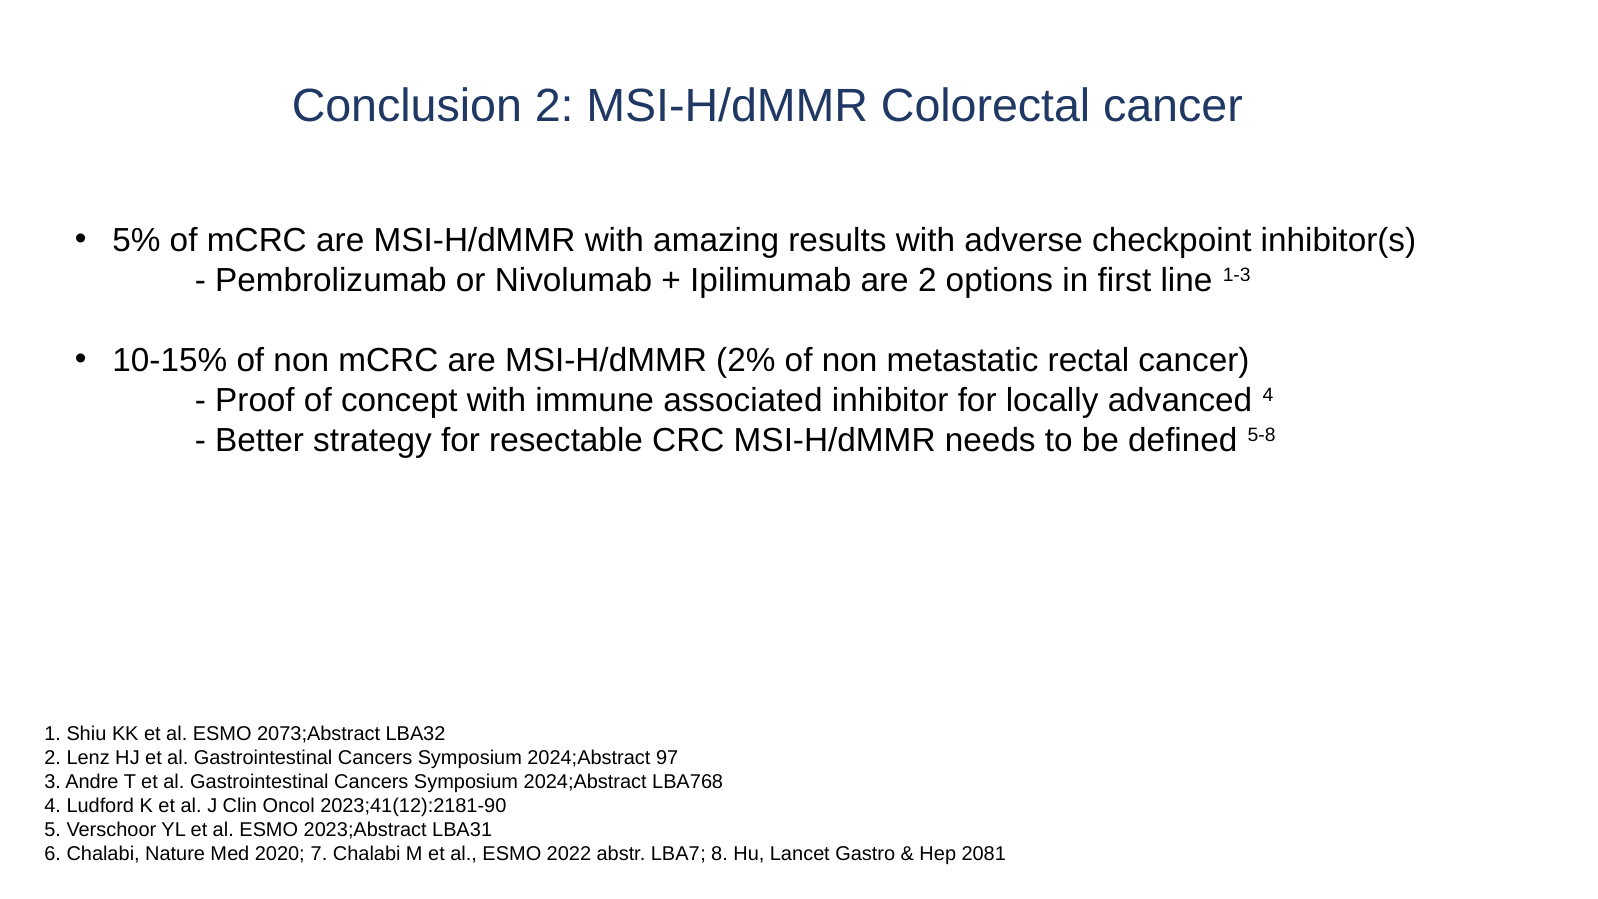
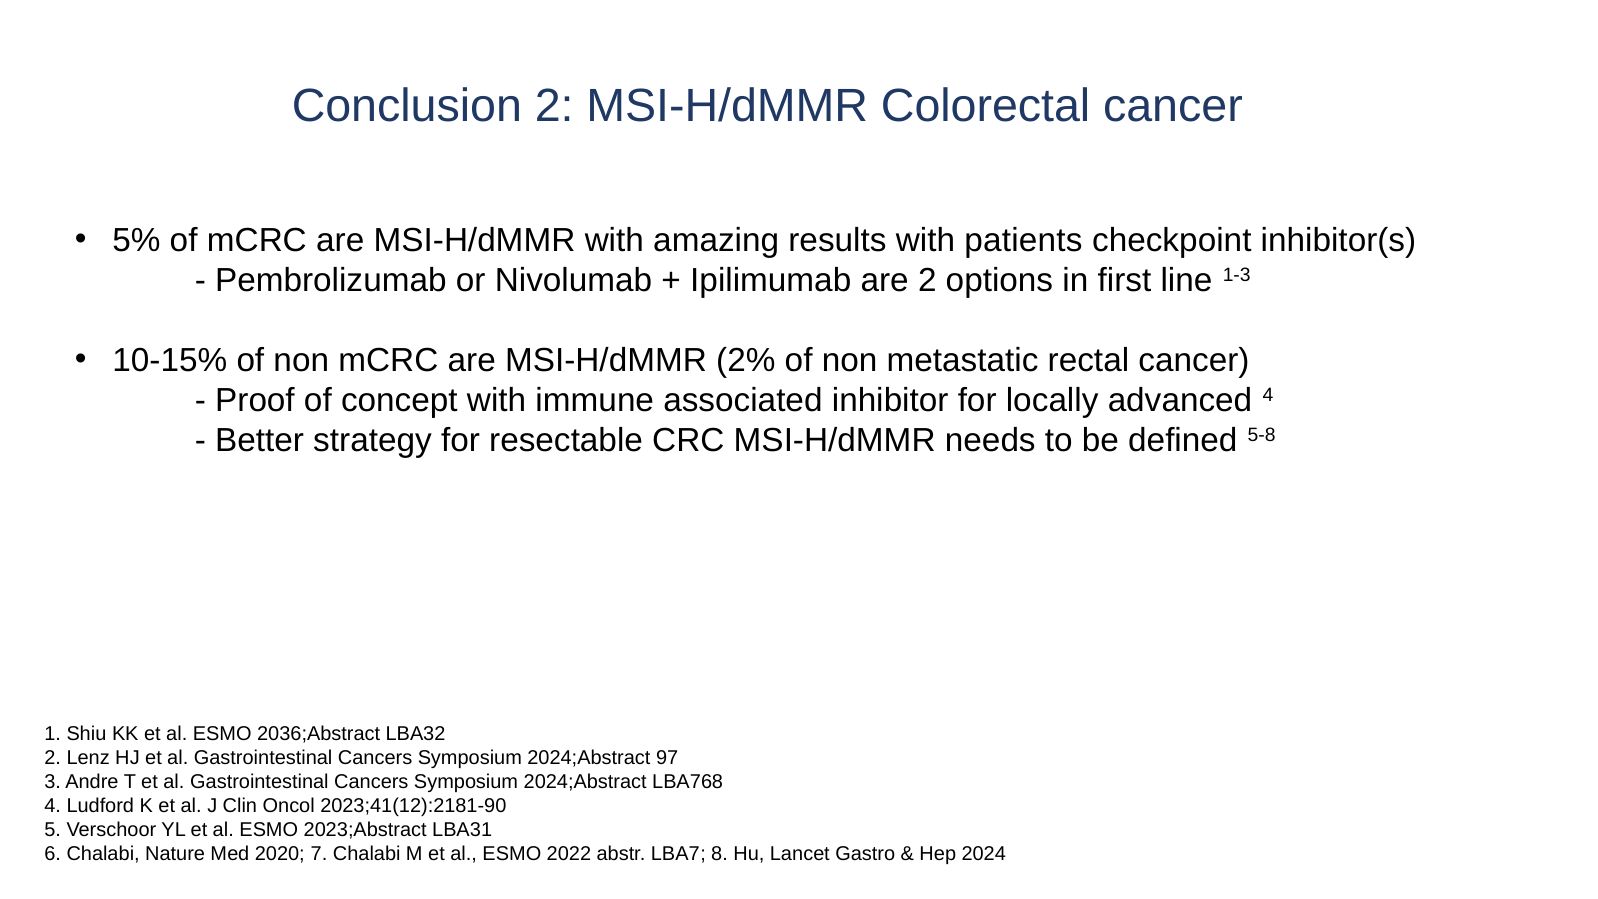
adverse: adverse -> patients
2073;Abstract: 2073;Abstract -> 2036;Abstract
2081: 2081 -> 2024
